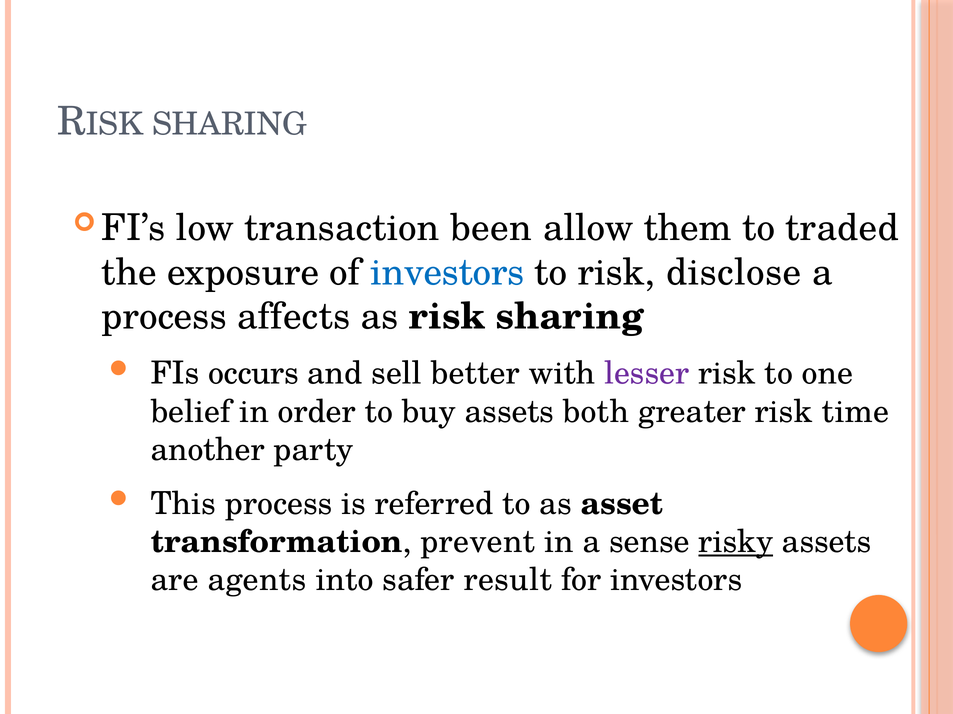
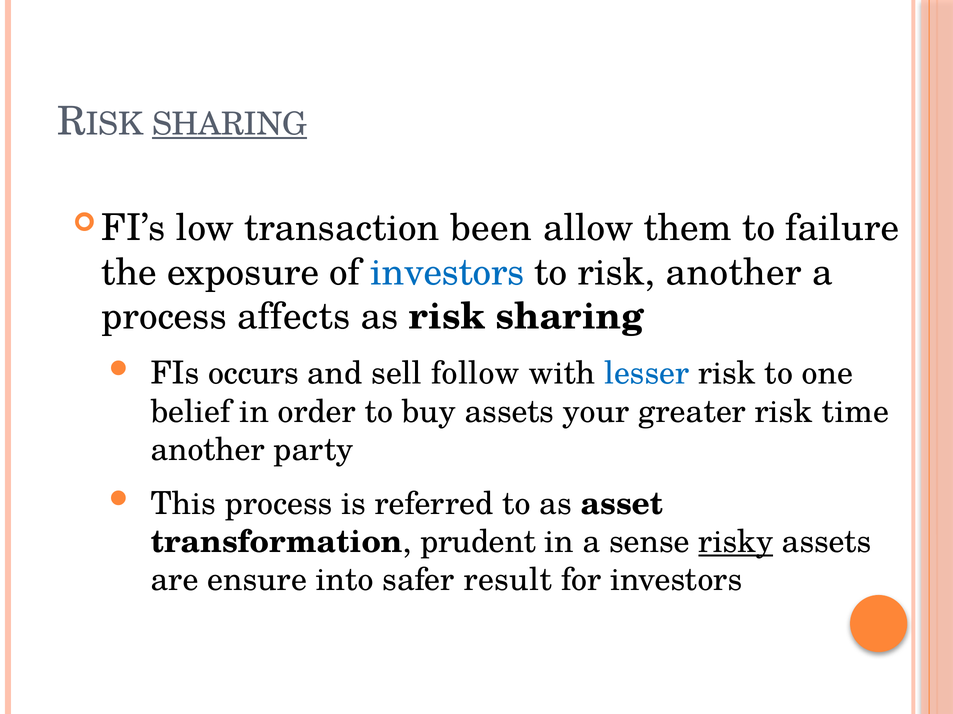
SHARING at (230, 125) underline: none -> present
traded: traded -> failure
risk disclose: disclose -> another
better: better -> follow
lesser colour: purple -> blue
both: both -> your
prevent: prevent -> prudent
agents: agents -> ensure
